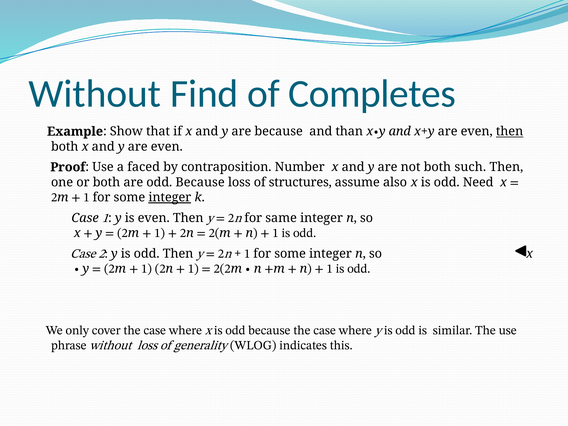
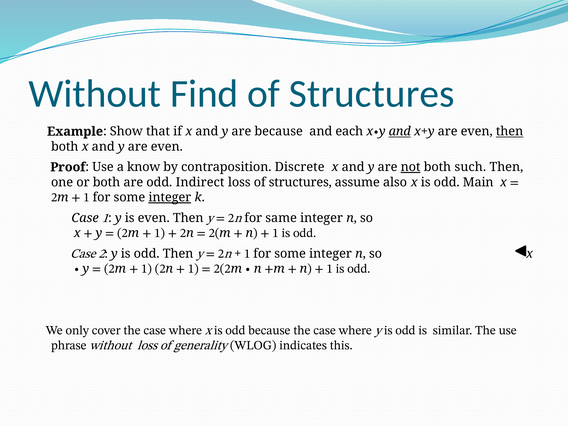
Completes at (372, 94): Completes -> Structures
than: than -> each
and at (400, 131) underline: none -> present
faced: faced -> know
Number: Number -> Discrete
not underline: none -> present
are odd Because: Because -> Indirect
Need: Need -> Main
